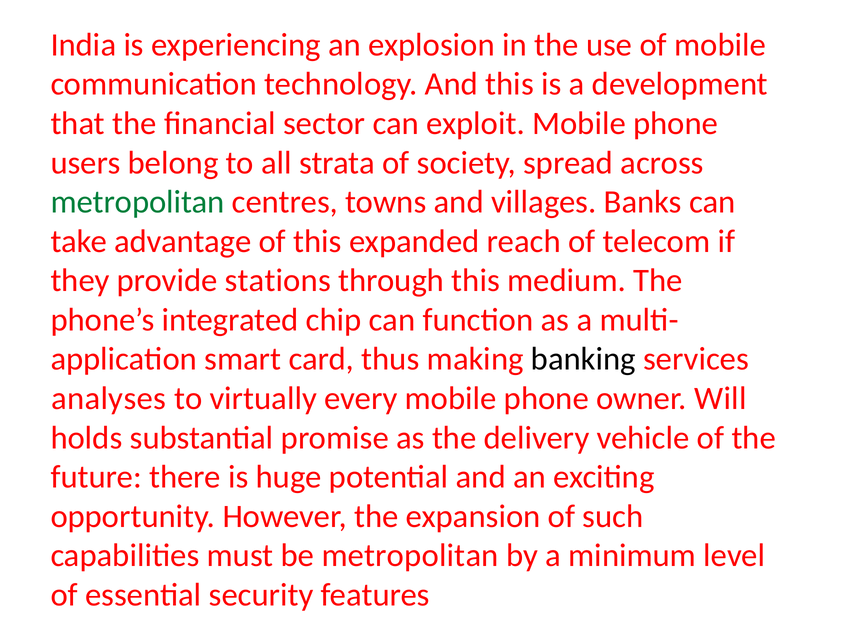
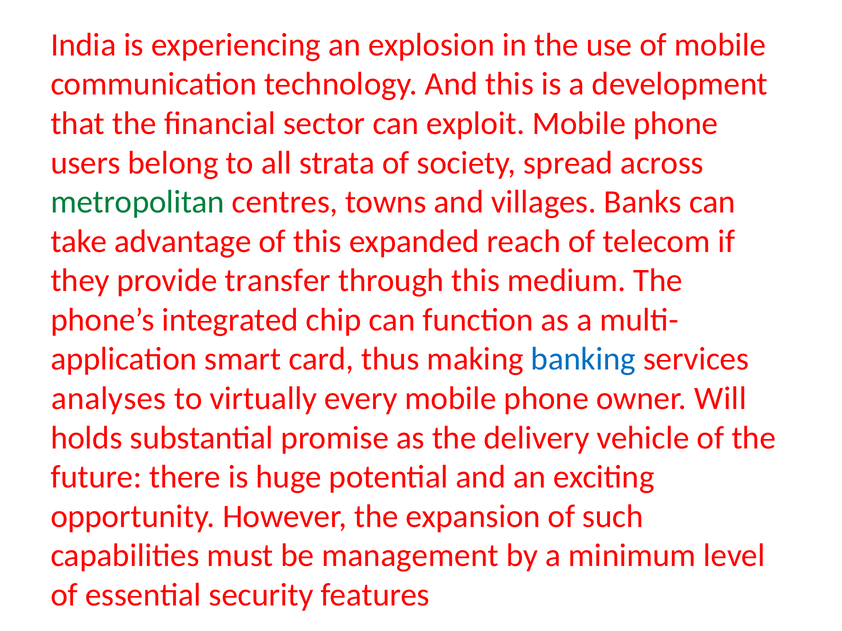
stations: stations -> transfer
banking colour: black -> blue
be metropolitan: metropolitan -> management
